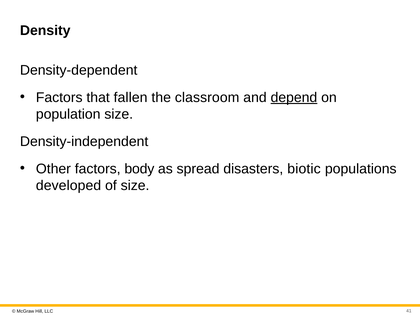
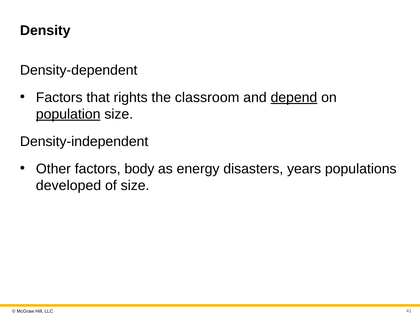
fallen: fallen -> rights
population underline: none -> present
spread: spread -> energy
biotic: biotic -> years
